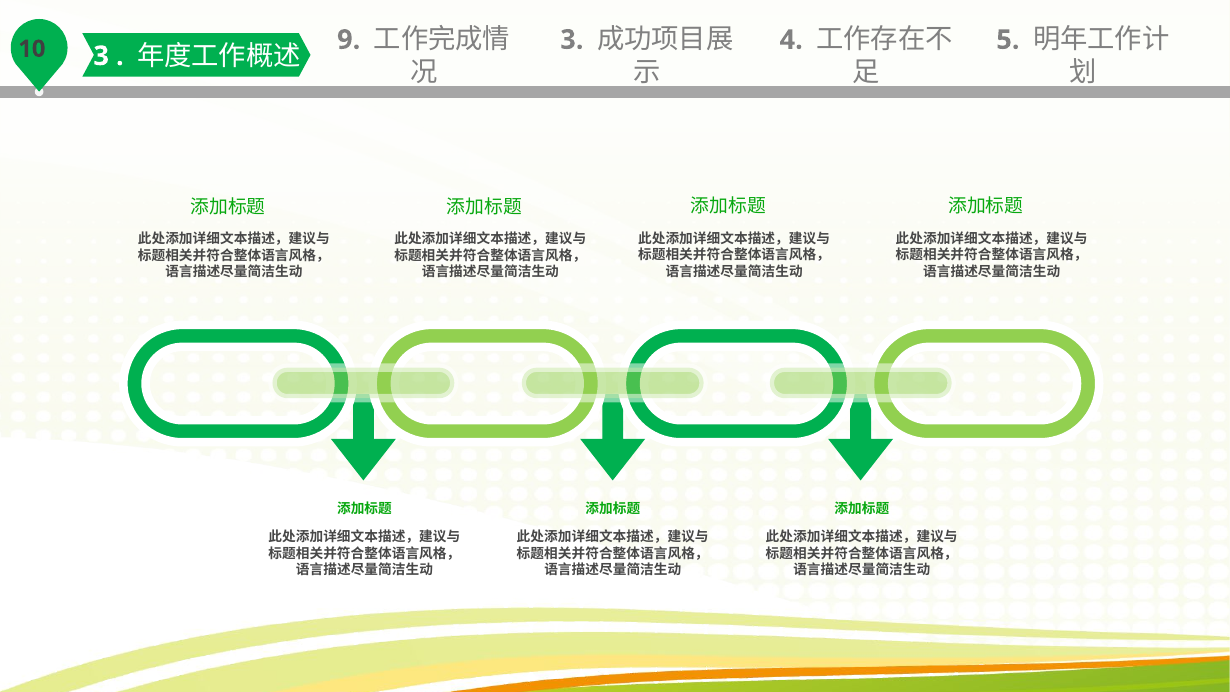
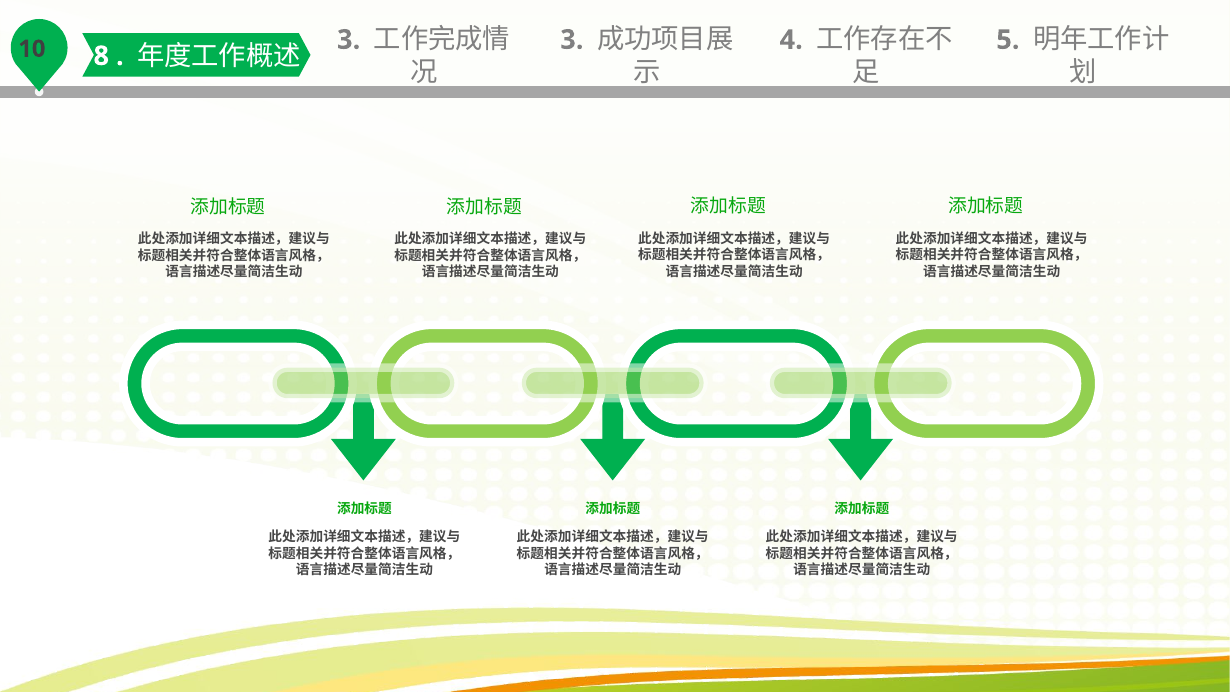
3 at (101, 56): 3 -> 8
9 at (349, 40): 9 -> 3
